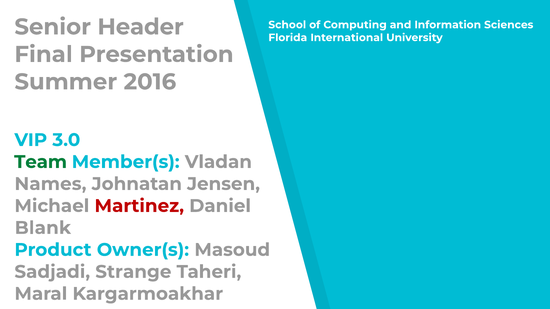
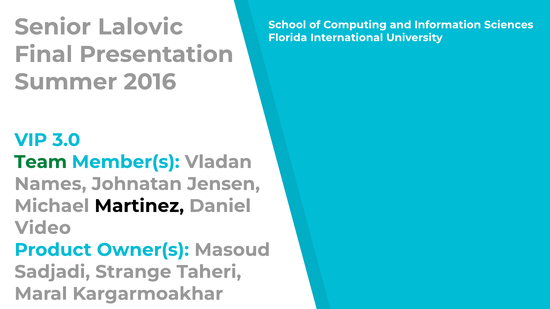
Header: Header -> Lalovic
Martinez colour: red -> black
Blank: Blank -> Video
